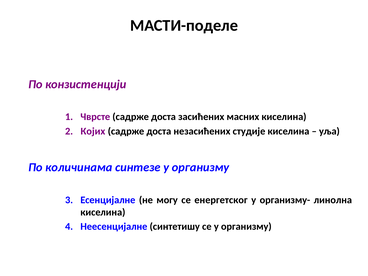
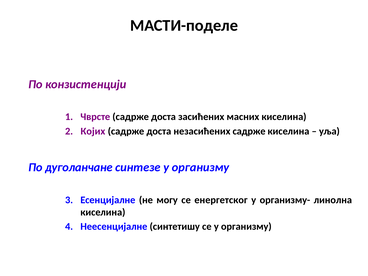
незасићених студије: студије -> садрже
количинама: количинама -> дуголанчане
